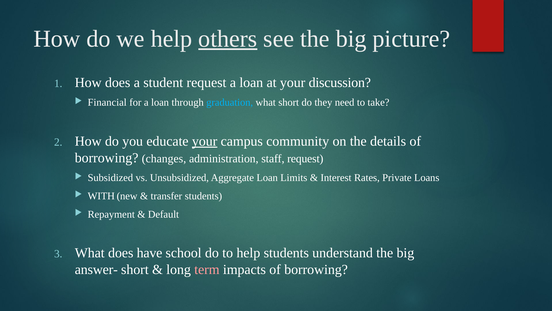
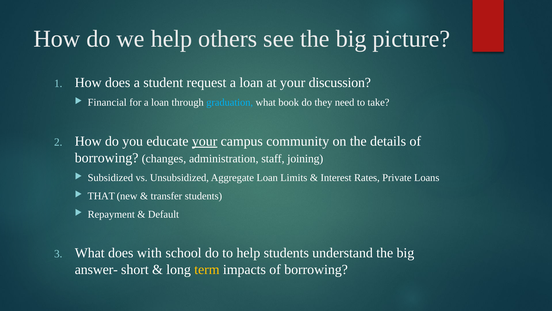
others underline: present -> none
what short: short -> book
staff request: request -> joining
WITH: WITH -> THAT
have: have -> with
term colour: pink -> yellow
